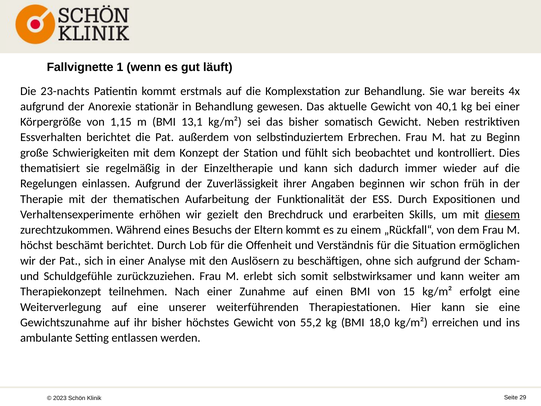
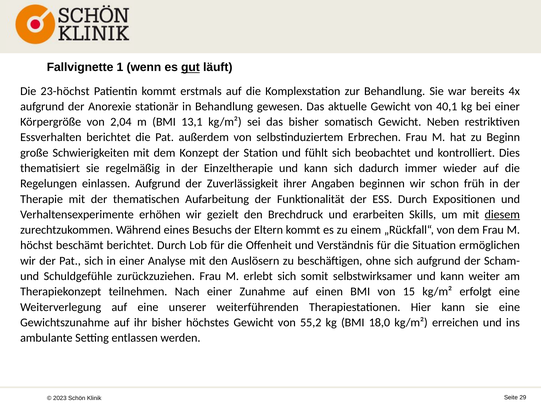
gut underline: none -> present
23-nachts: 23-nachts -> 23-höchst
1,15: 1,15 -> 2,04
